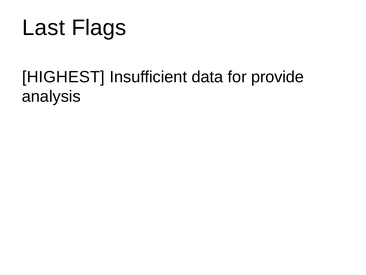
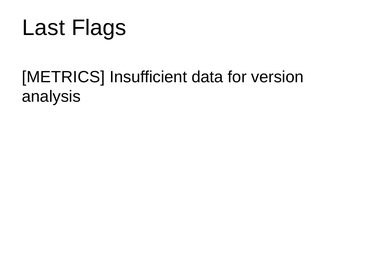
HIGHEST: HIGHEST -> METRICS
provide: provide -> version
